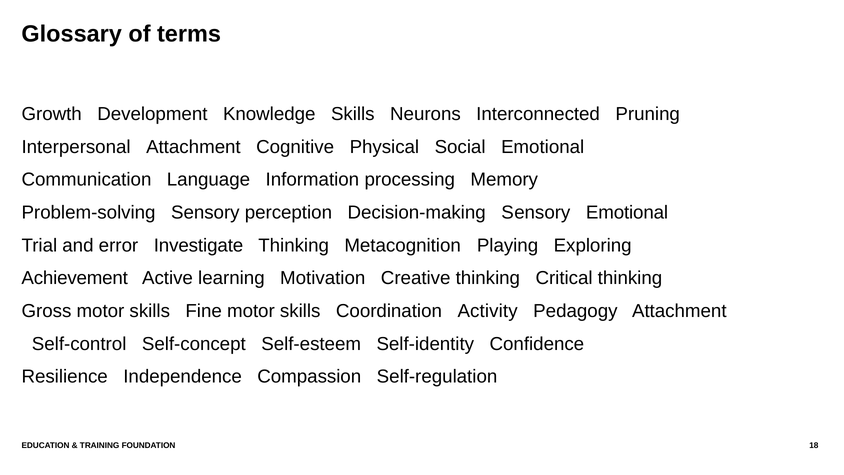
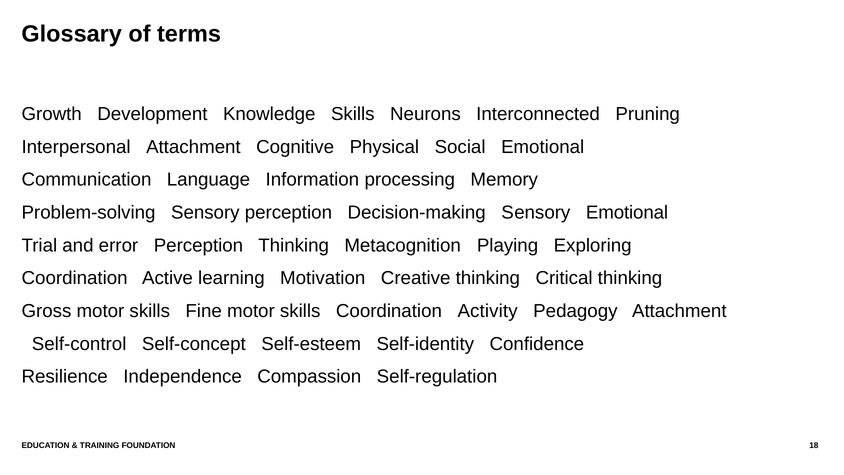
error Investigate: Investigate -> Perception
Achievement at (75, 278): Achievement -> Coordination
